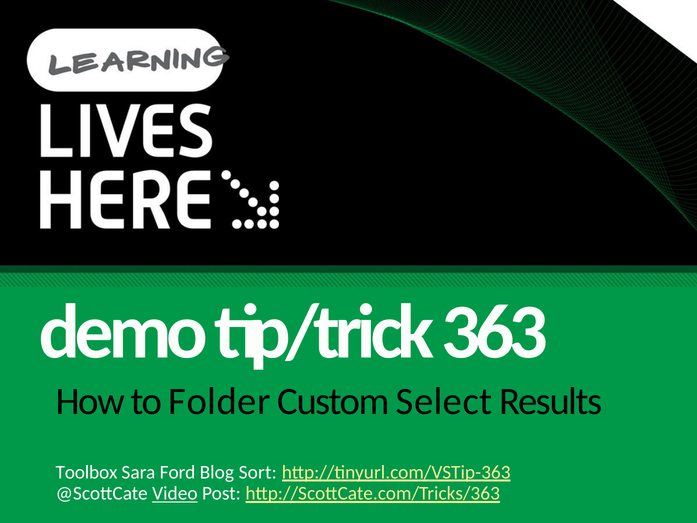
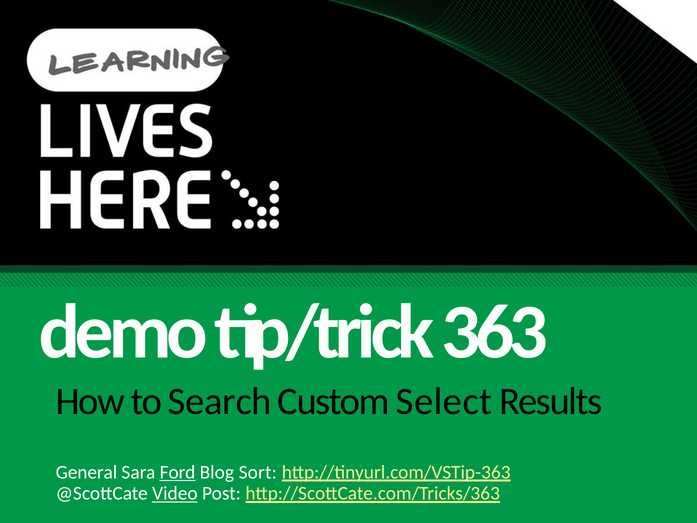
Folder: Folder -> Search
Toolbox: Toolbox -> General
Ford underline: none -> present
